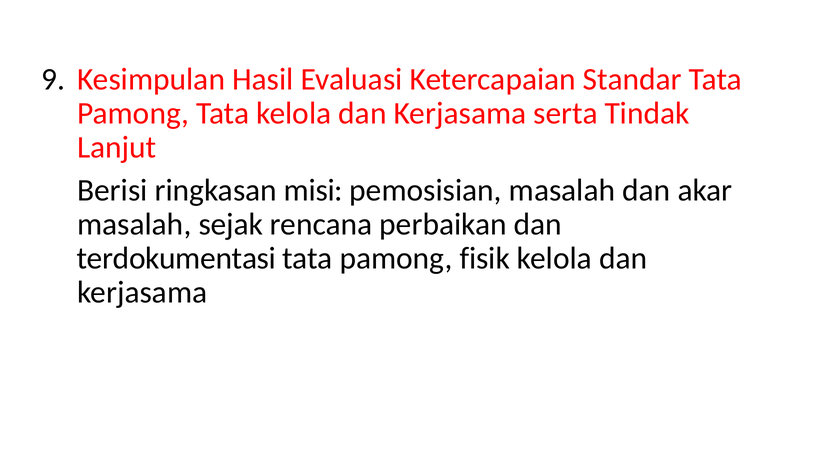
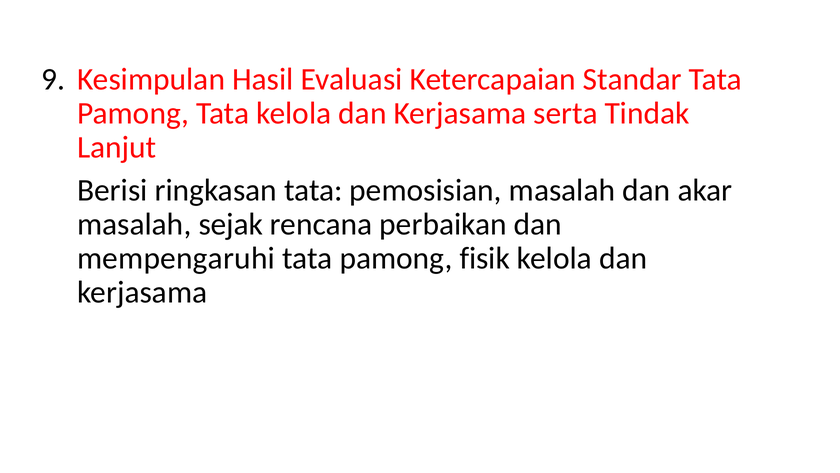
ringkasan misi: misi -> tata
terdokumentasi: terdokumentasi -> mempengaruhi
